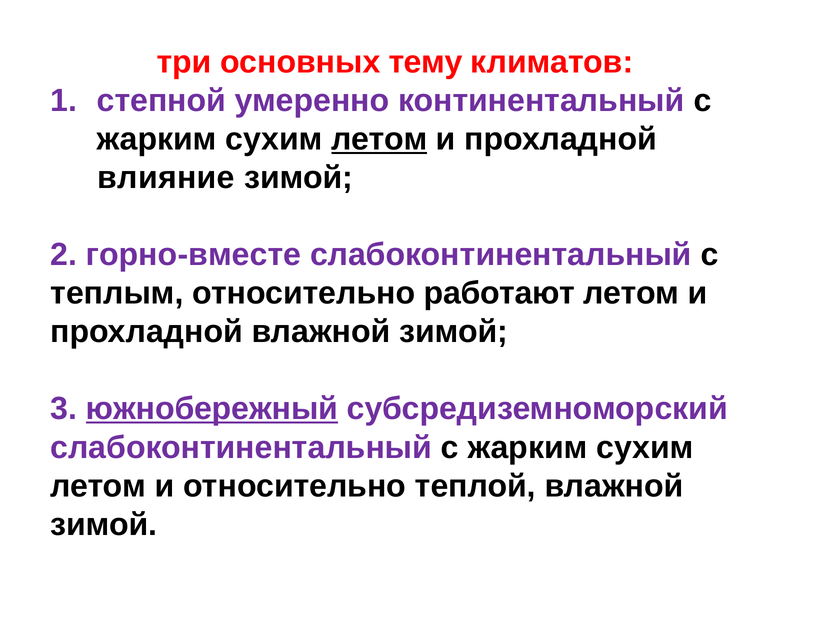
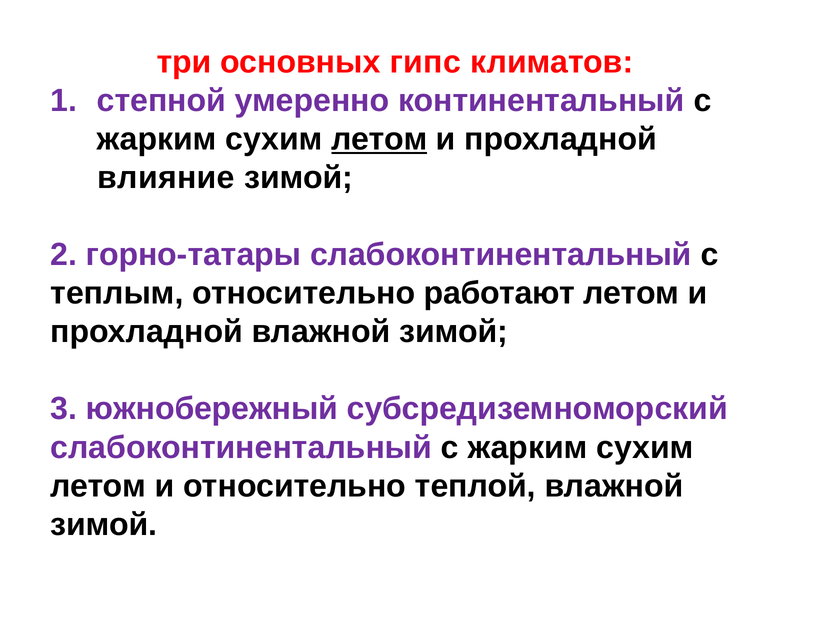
тему: тему -> гипс
горно-вместе: горно-вместе -> горно-татары
южнобережный underline: present -> none
